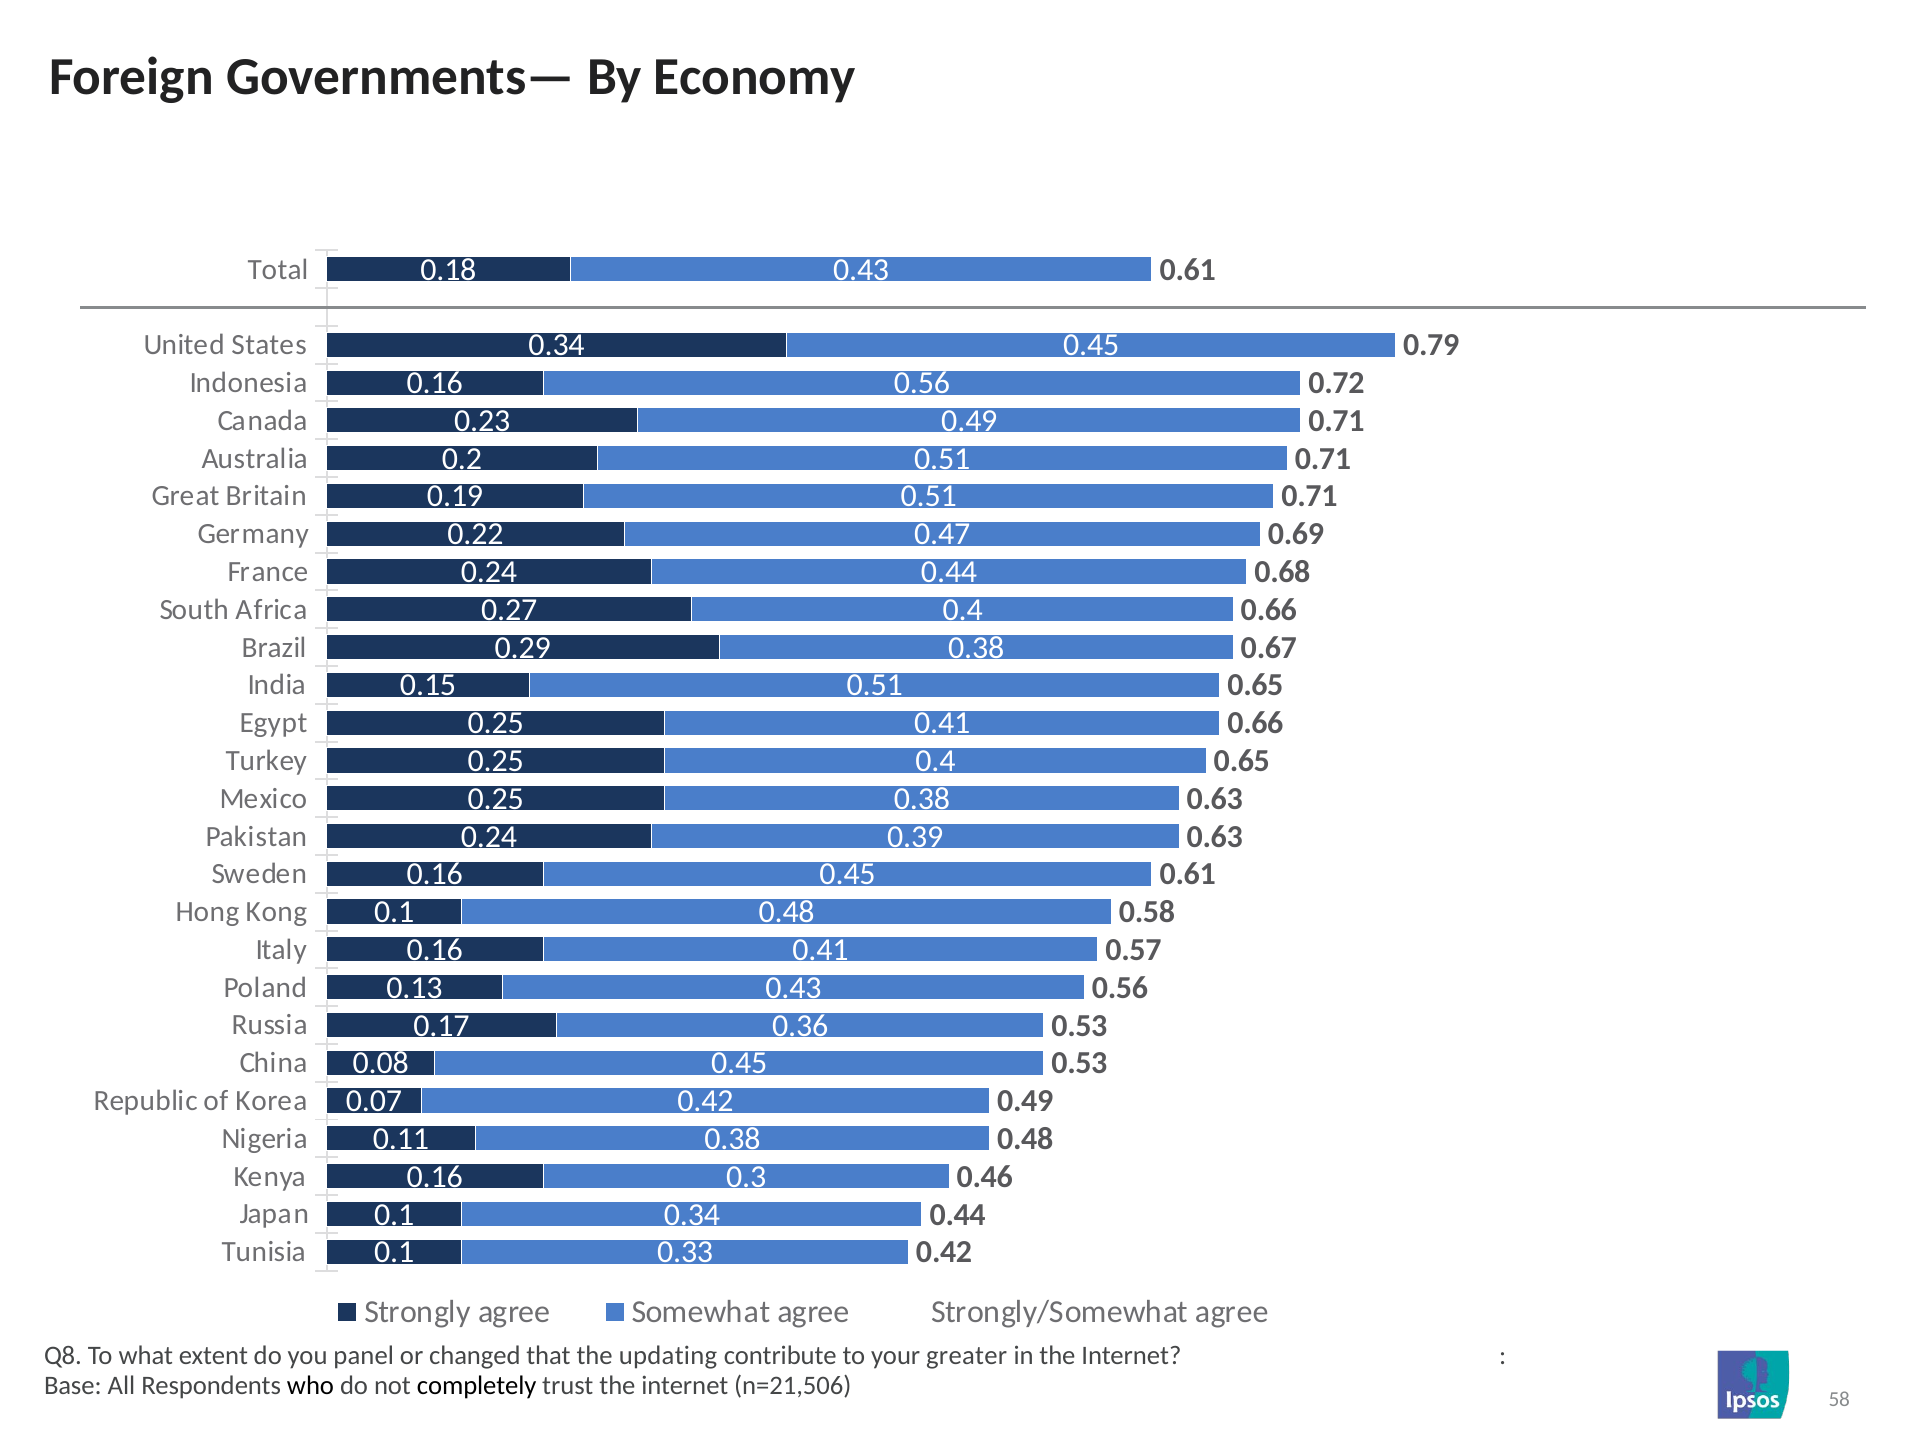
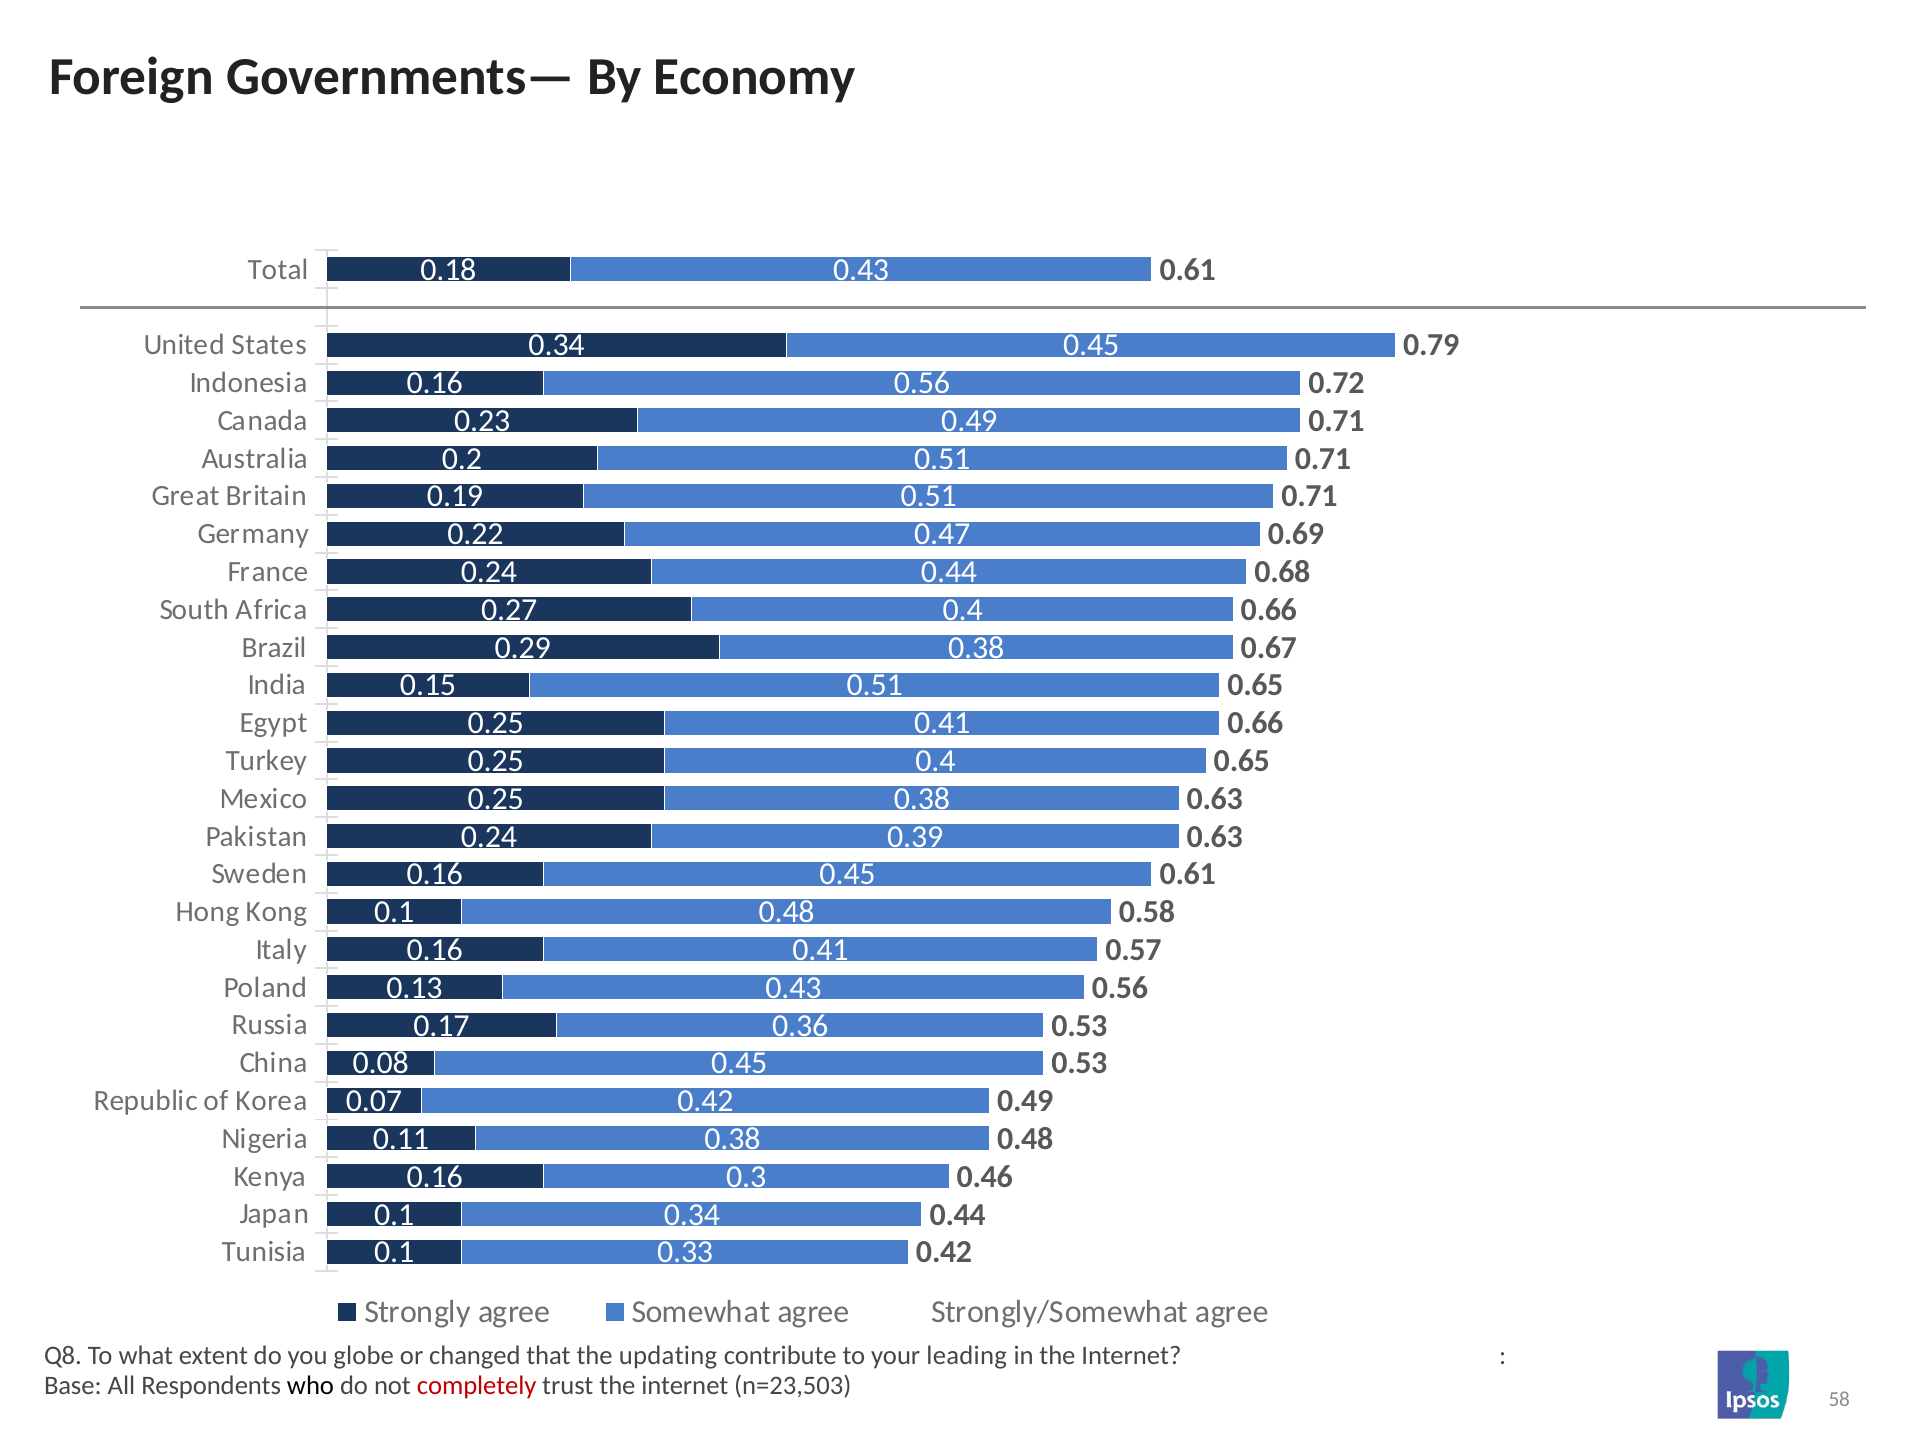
panel: panel -> globe
greater: greater -> leading
completely colour: black -> red
n=21,506: n=21,506 -> n=23,503
